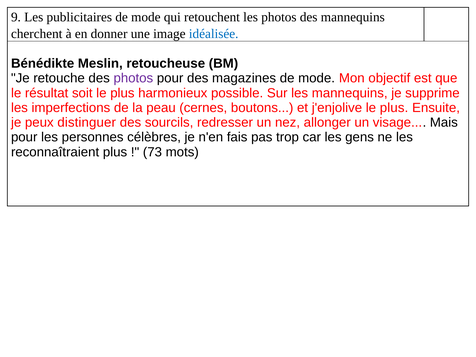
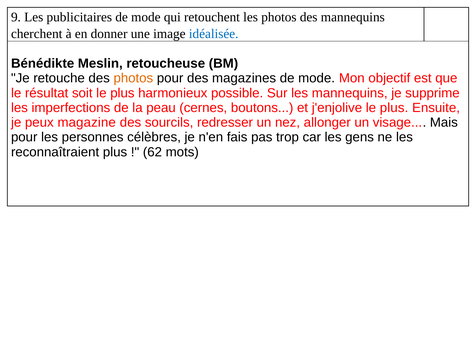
photos at (133, 78) colour: purple -> orange
distinguer: distinguer -> magazine
73: 73 -> 62
